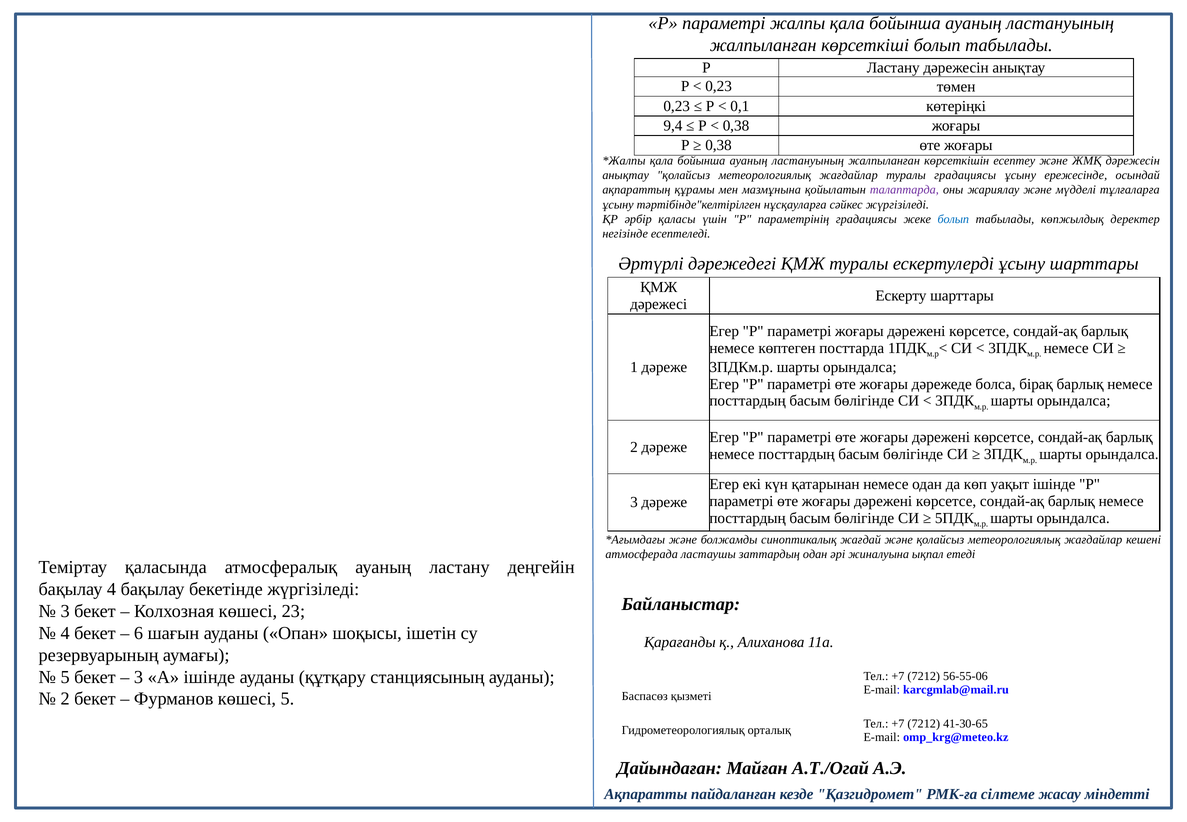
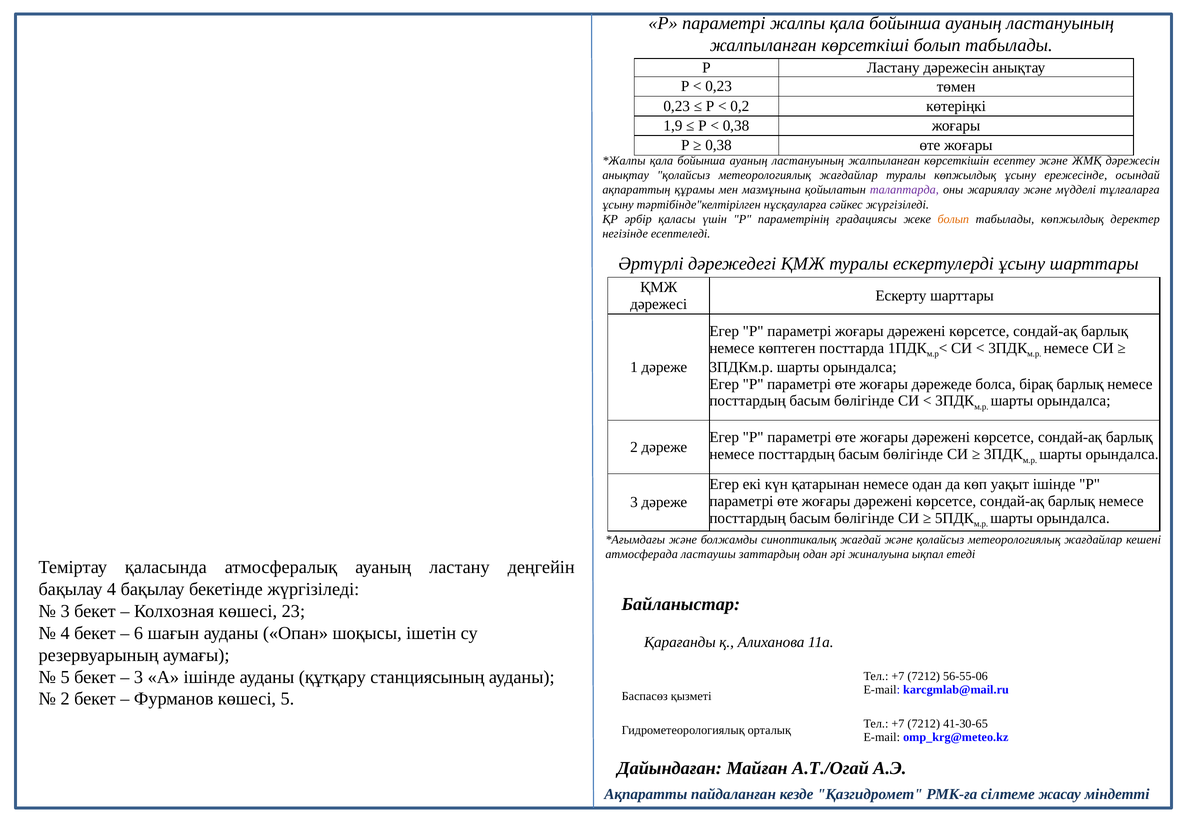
0,1: 0,1 -> 0,2
9,4: 9,4 -> 1,9
туралы градациясы: градациясы -> көпжылдық
болып at (953, 219) colour: blue -> orange
